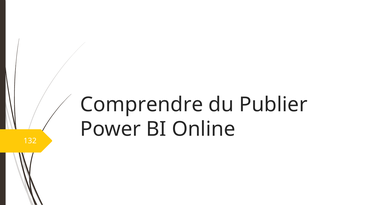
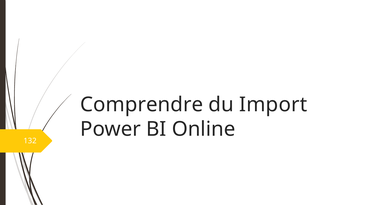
Publier: Publier -> Import
